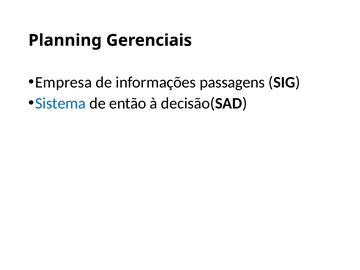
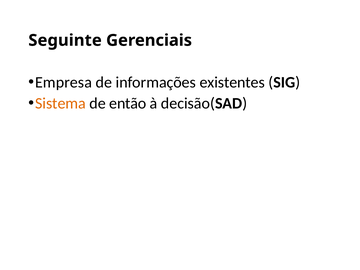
Planning: Planning -> Seguinte
passagens: passagens -> existentes
Sistema colour: blue -> orange
